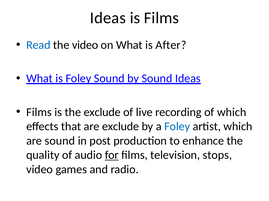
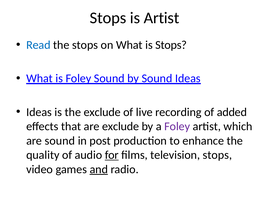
Ideas at (108, 18): Ideas -> Stops
is Films: Films -> Artist
the video: video -> stops
is After: After -> Stops
Films at (39, 113): Films -> Ideas
of which: which -> added
Foley at (177, 127) colour: blue -> purple
and underline: none -> present
